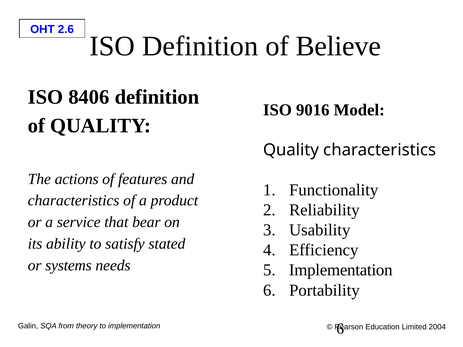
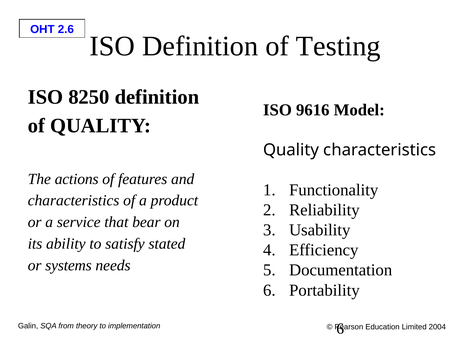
Believe: Believe -> Testing
8406: 8406 -> 8250
9016: 9016 -> 9616
Implementation at (341, 270): Implementation -> Documentation
